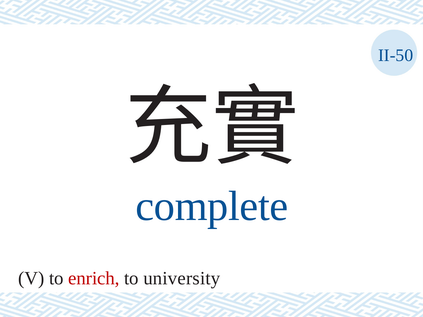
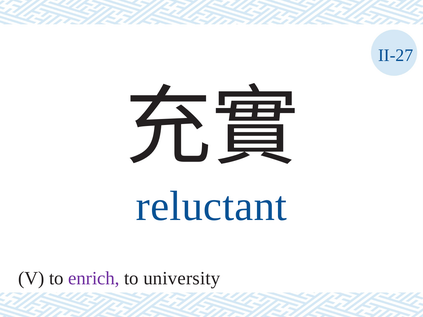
II-50: II-50 -> II-27
complete: complete -> reluctant
enrich colour: red -> purple
